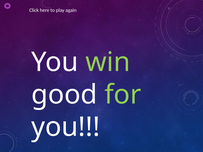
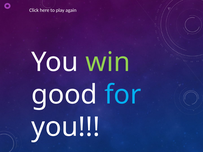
for colour: light green -> light blue
